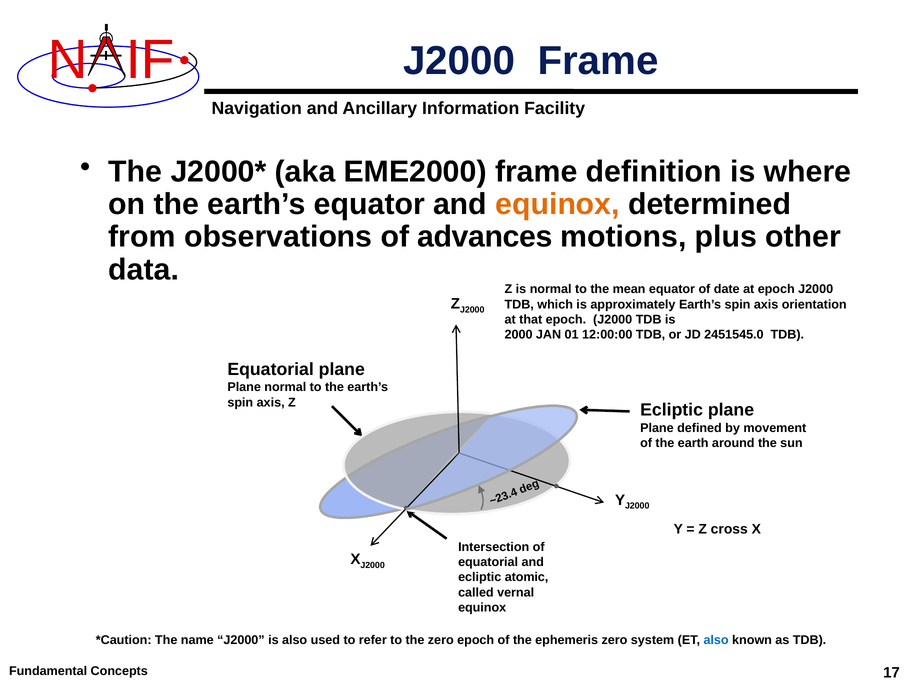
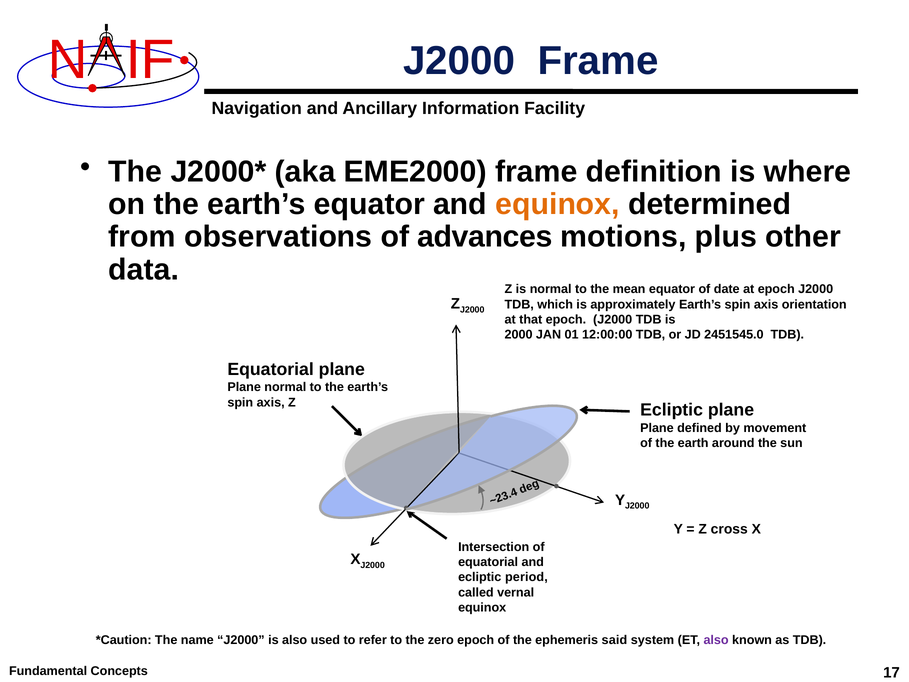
atomic: atomic -> period
ephemeris zero: zero -> said
also at (716, 640) colour: blue -> purple
